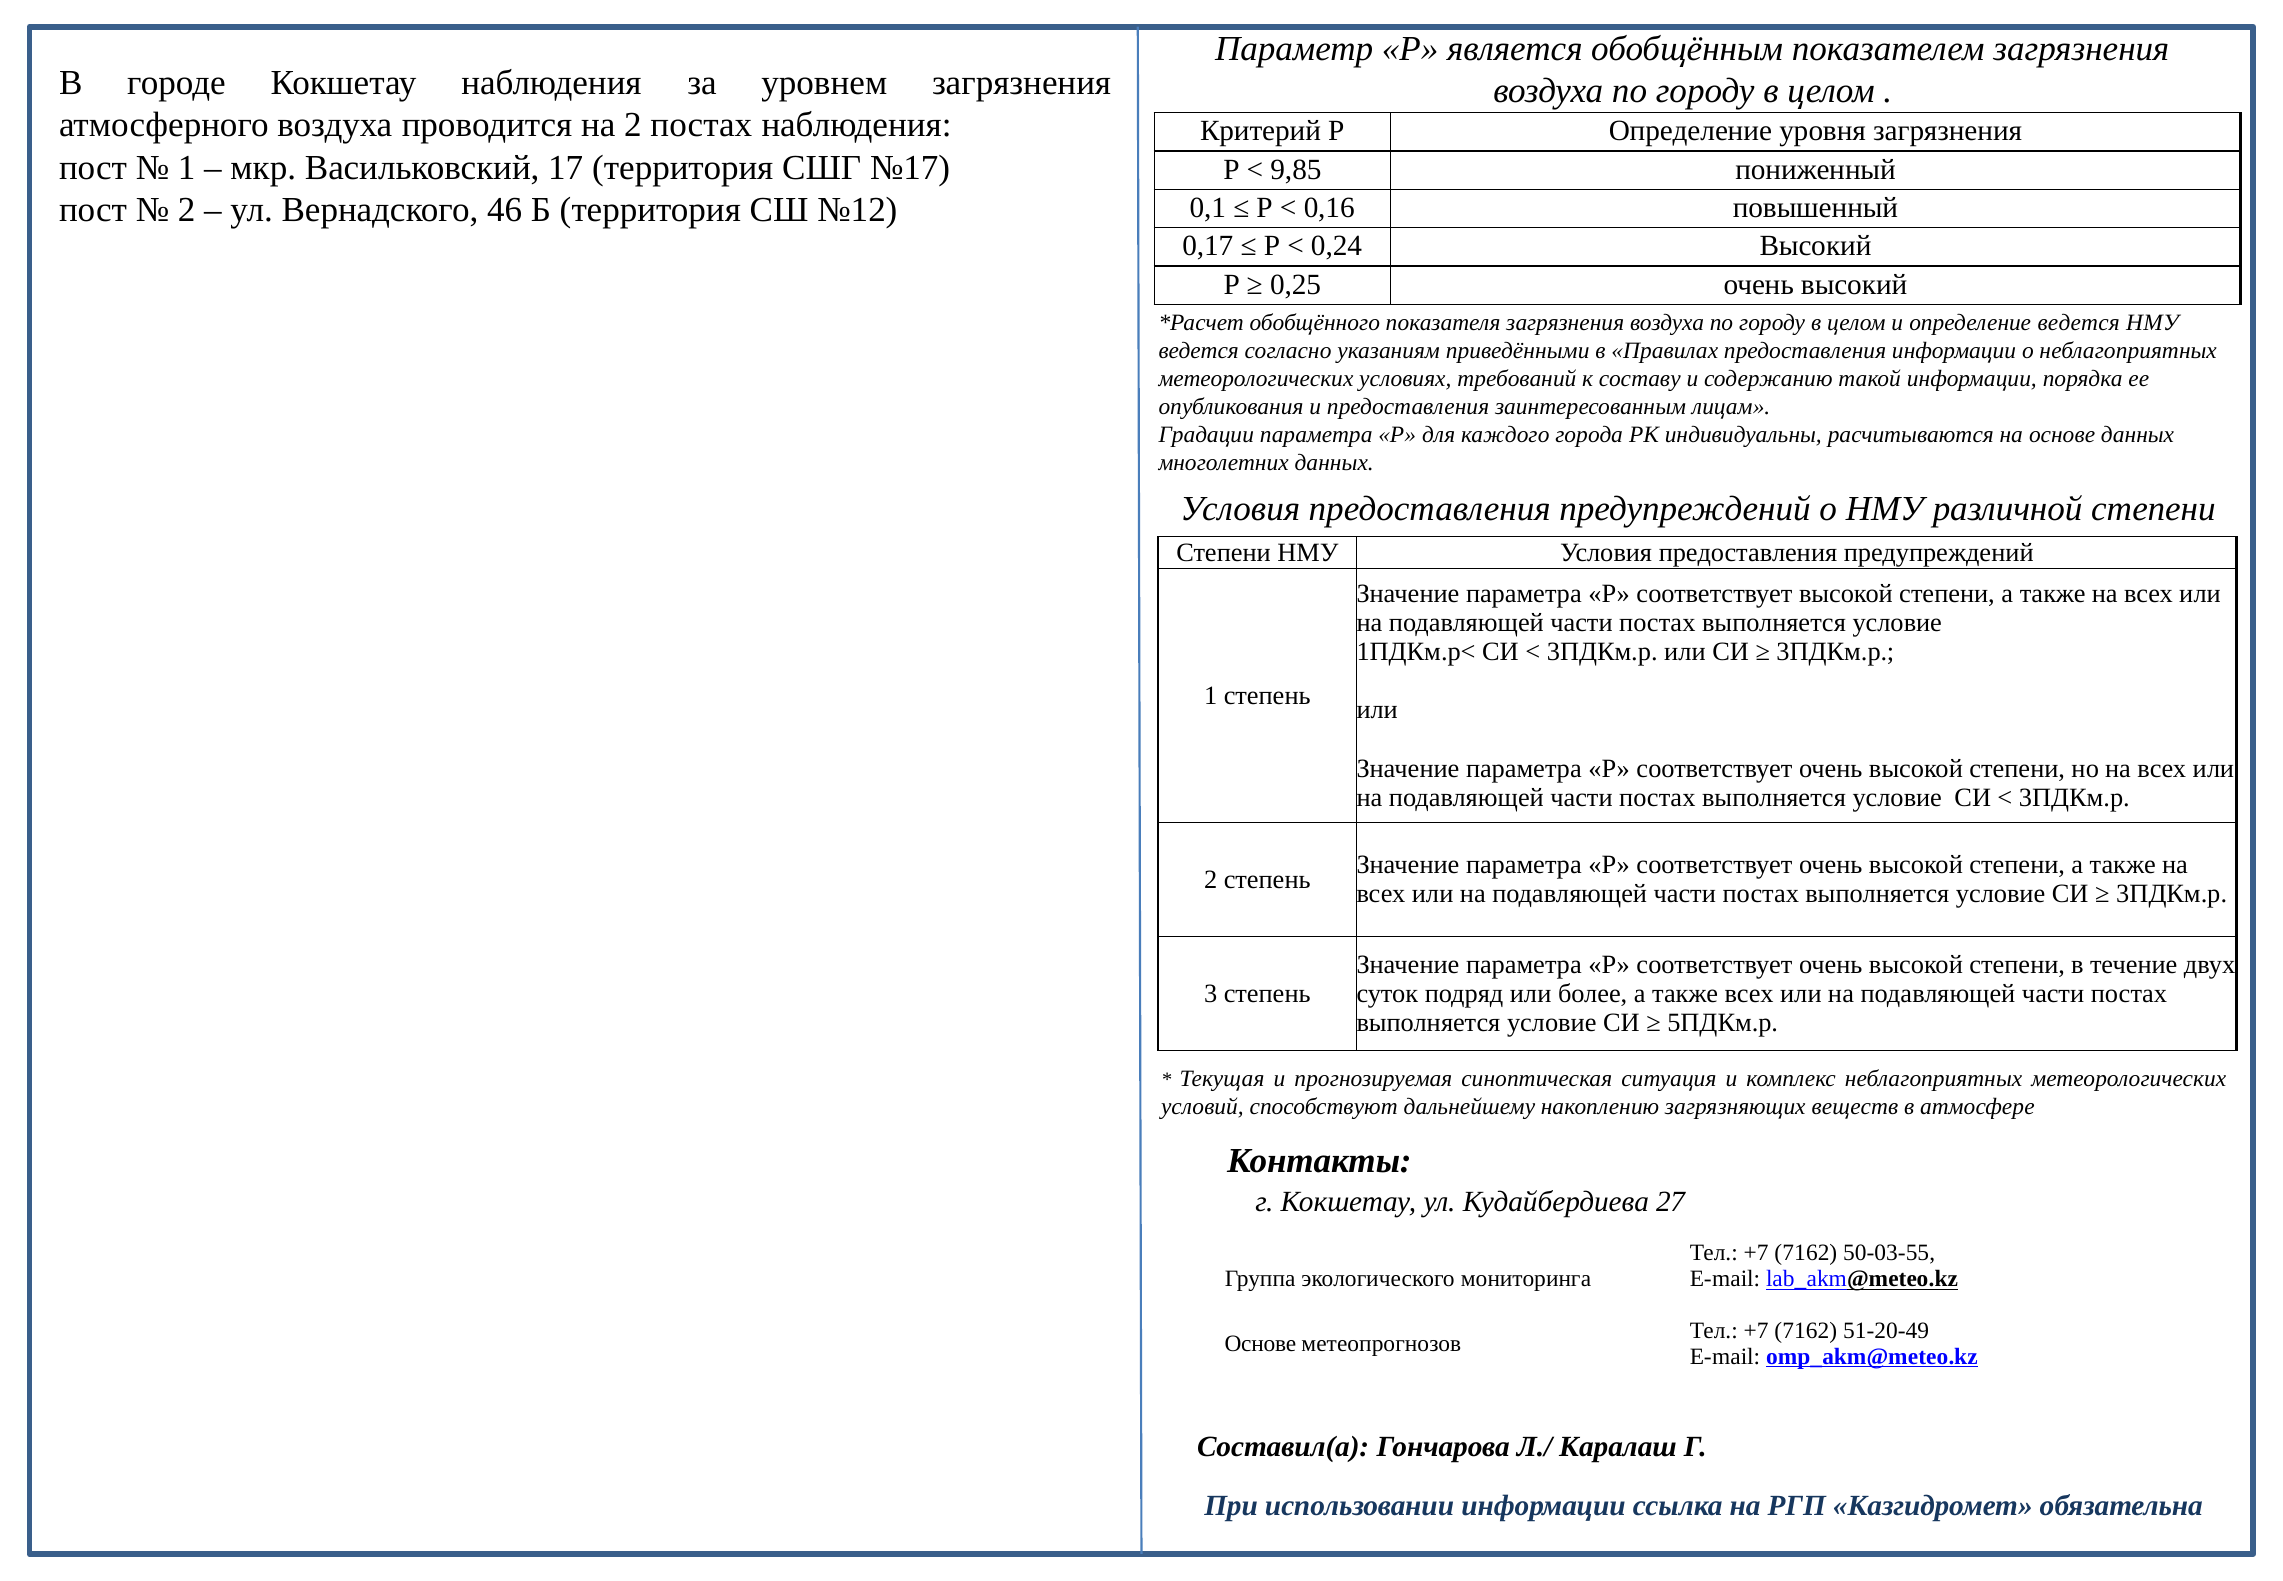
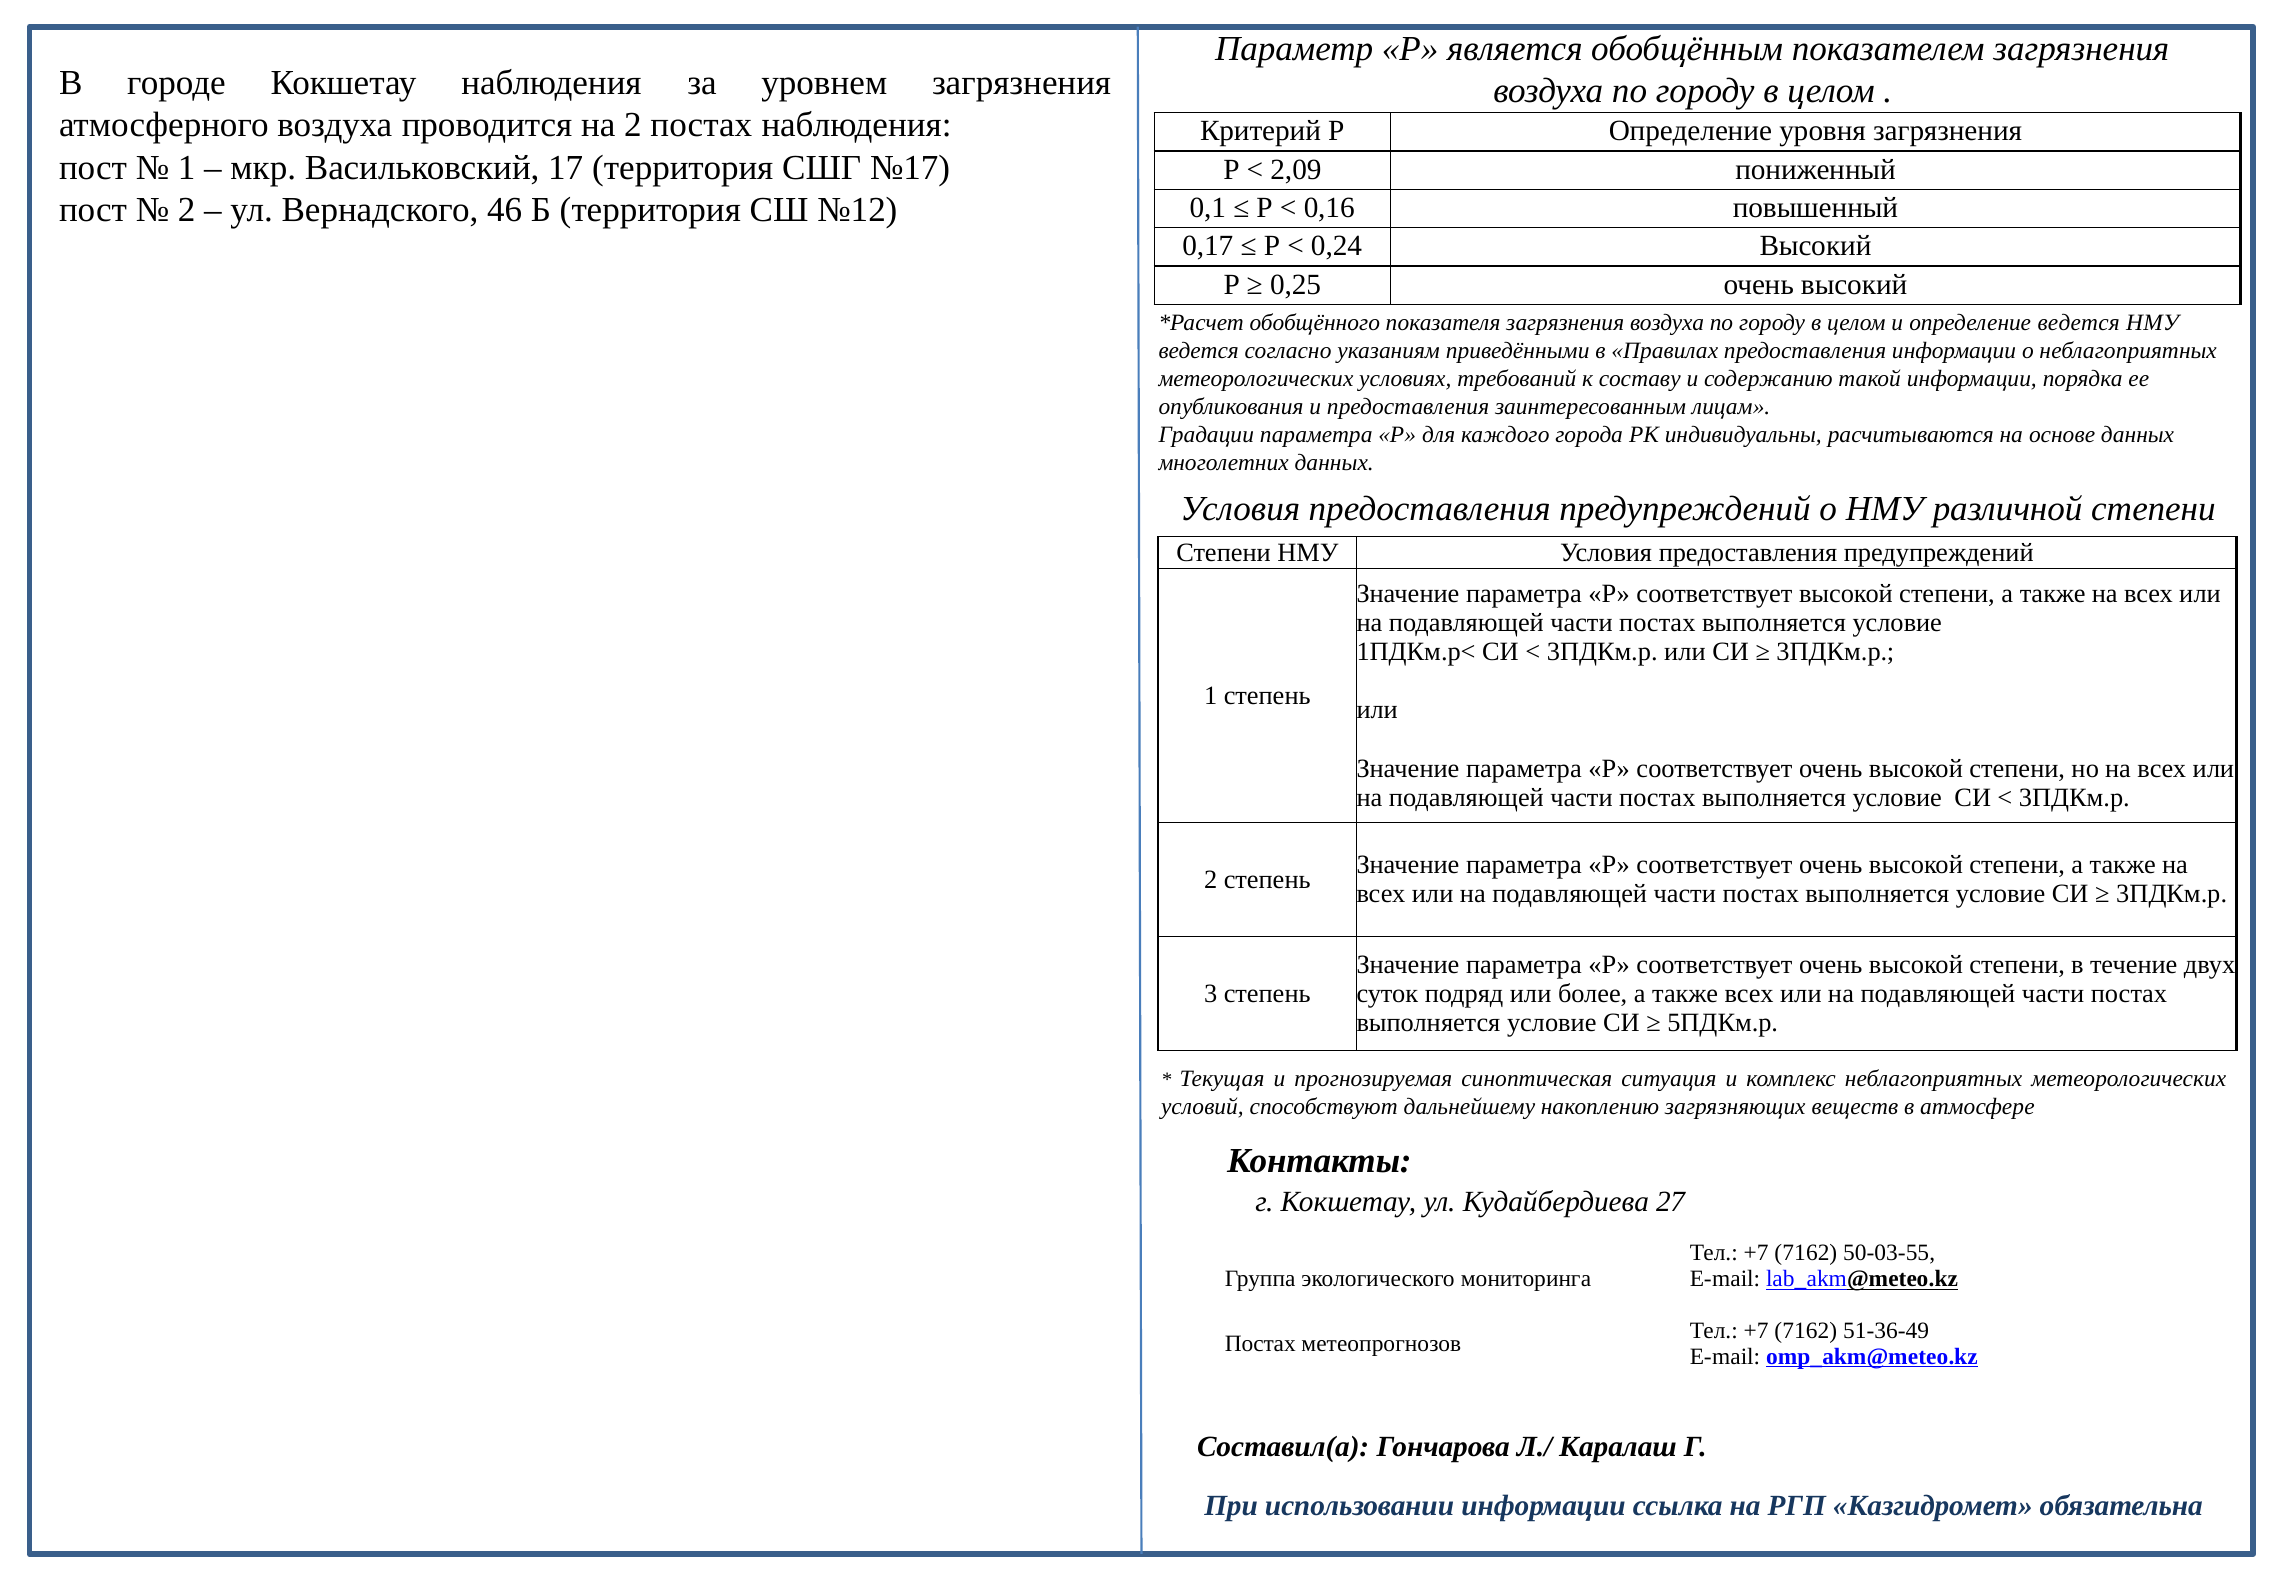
9,85: 9,85 -> 2,09
51-20-49: 51-20-49 -> 51-36-49
Основе at (1260, 1343): Основе -> Постах
